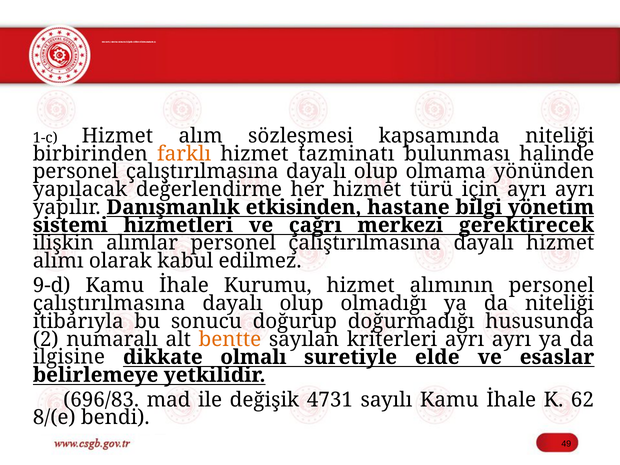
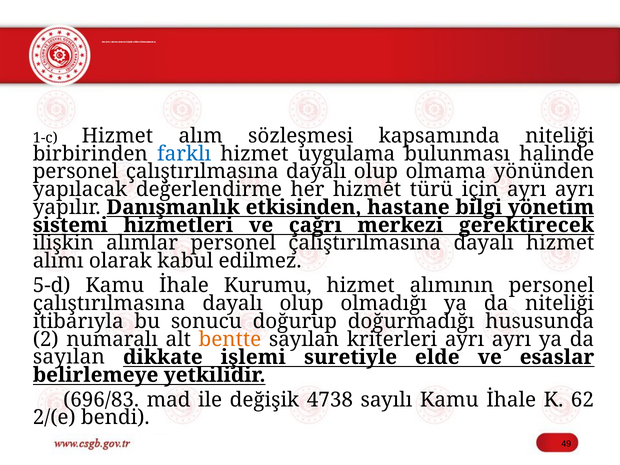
farklı colour: orange -> blue
tazminatı: tazminatı -> uygulama
9-d: 9-d -> 5-d
ilgisine at (69, 357): ilgisine -> sayılan
olmalı: olmalı -> işlemi
4731: 4731 -> 4738
8/(e: 8/(e -> 2/(e
